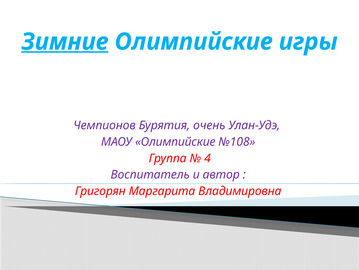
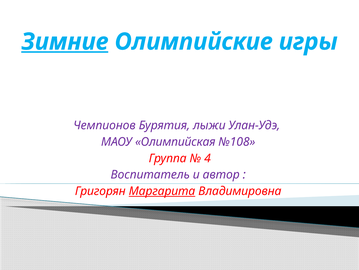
очень: очень -> лыжи
МАОУ Олимпийские: Олимпийские -> Олимпийская
Маргарита underline: none -> present
